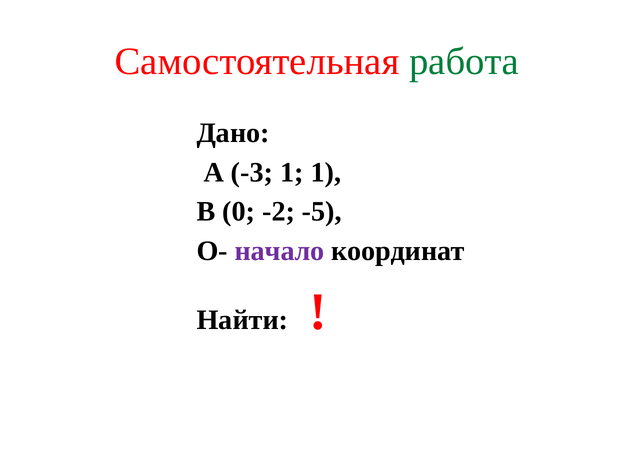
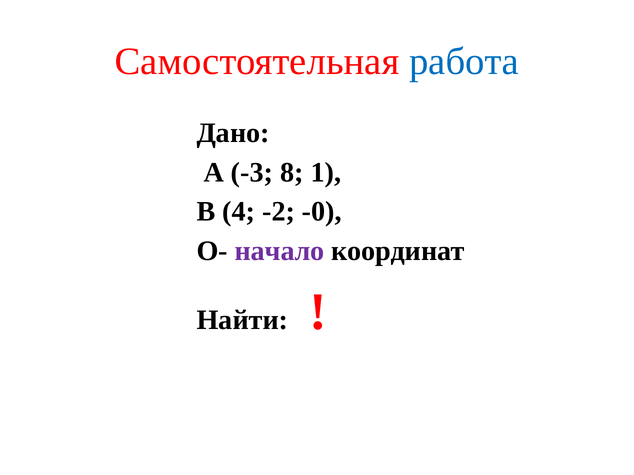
работа colour: green -> blue
-3 1: 1 -> 8
0: 0 -> 4
-5: -5 -> -0
